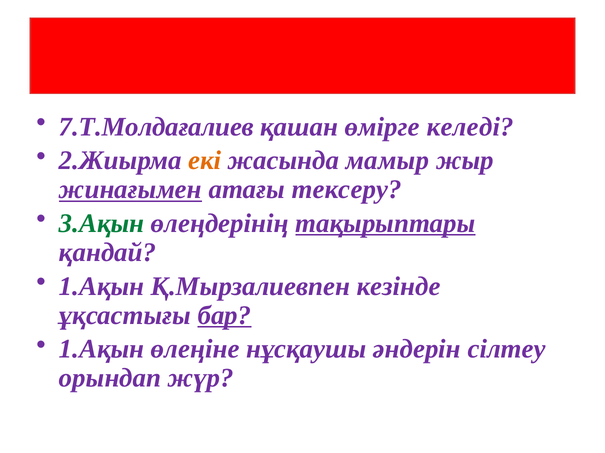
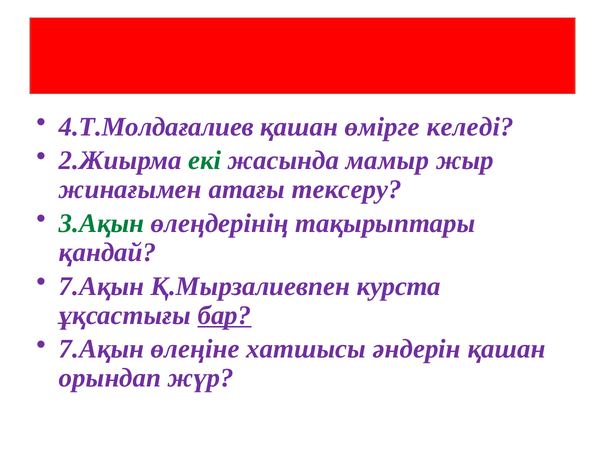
7.Т.Молдағалиев: 7.Т.Молдағалиев -> 4.Т.Молдағалиев
екі colour: orange -> green
жинағымен underline: present -> none
тақырыптары underline: present -> none
1.Ақын at (102, 287): 1.Ақын -> 7.Ақын
кезінде: кезінде -> курста
1.Ақын at (102, 350): 1.Ақын -> 7.Ақын
нұсқаушы: нұсқаушы -> хатшысы
әндерін сілтеу: сілтеу -> қашан
